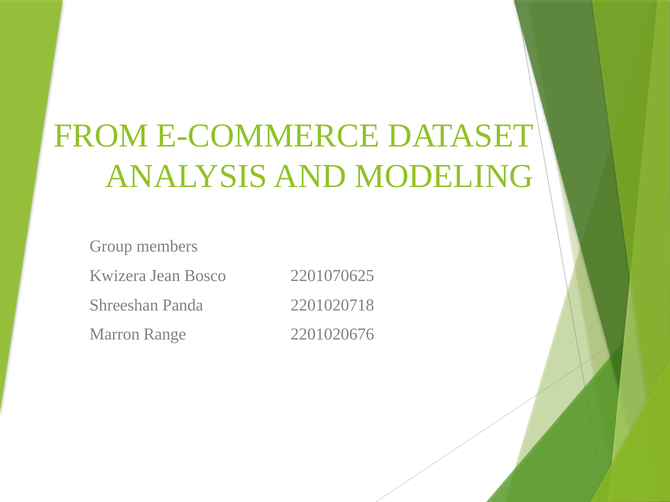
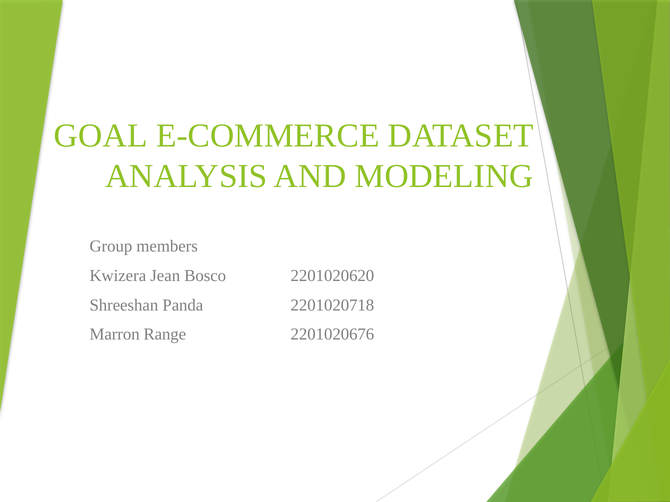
FROM: FROM -> GOAL
2201070625: 2201070625 -> 2201020620
